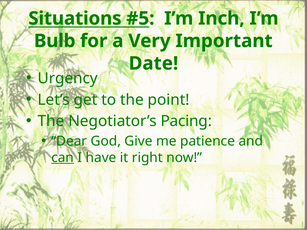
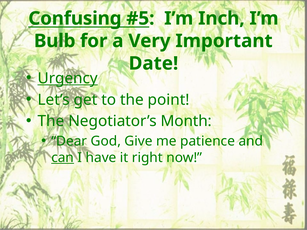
Situations: Situations -> Confusing
Urgency underline: none -> present
Pacing: Pacing -> Month
